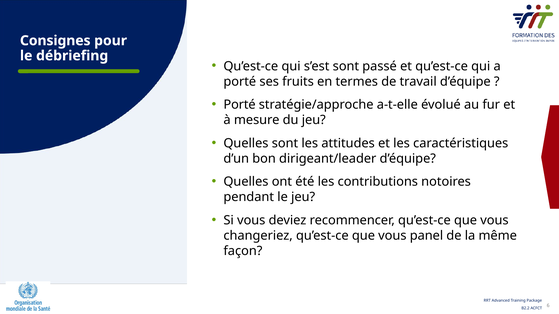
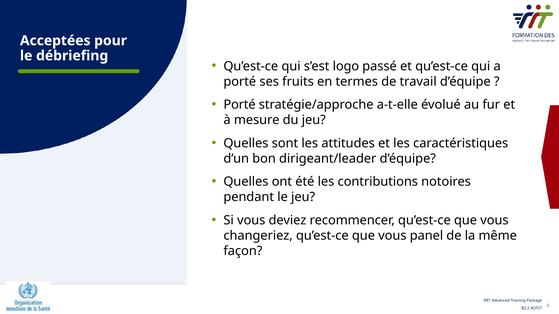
Consignes: Consignes -> Acceptées
s’est sont: sont -> logo
